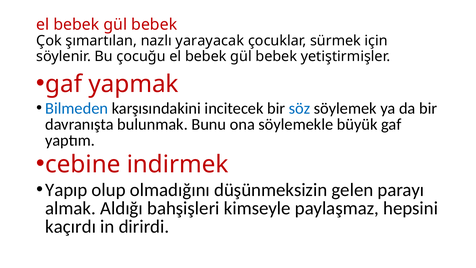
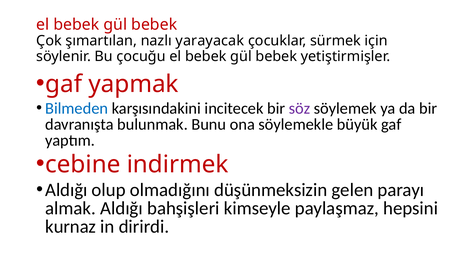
söz colour: blue -> purple
Yapıp at (66, 190): Yapıp -> Aldığı
kaçırdı: kaçırdı -> kurnaz
